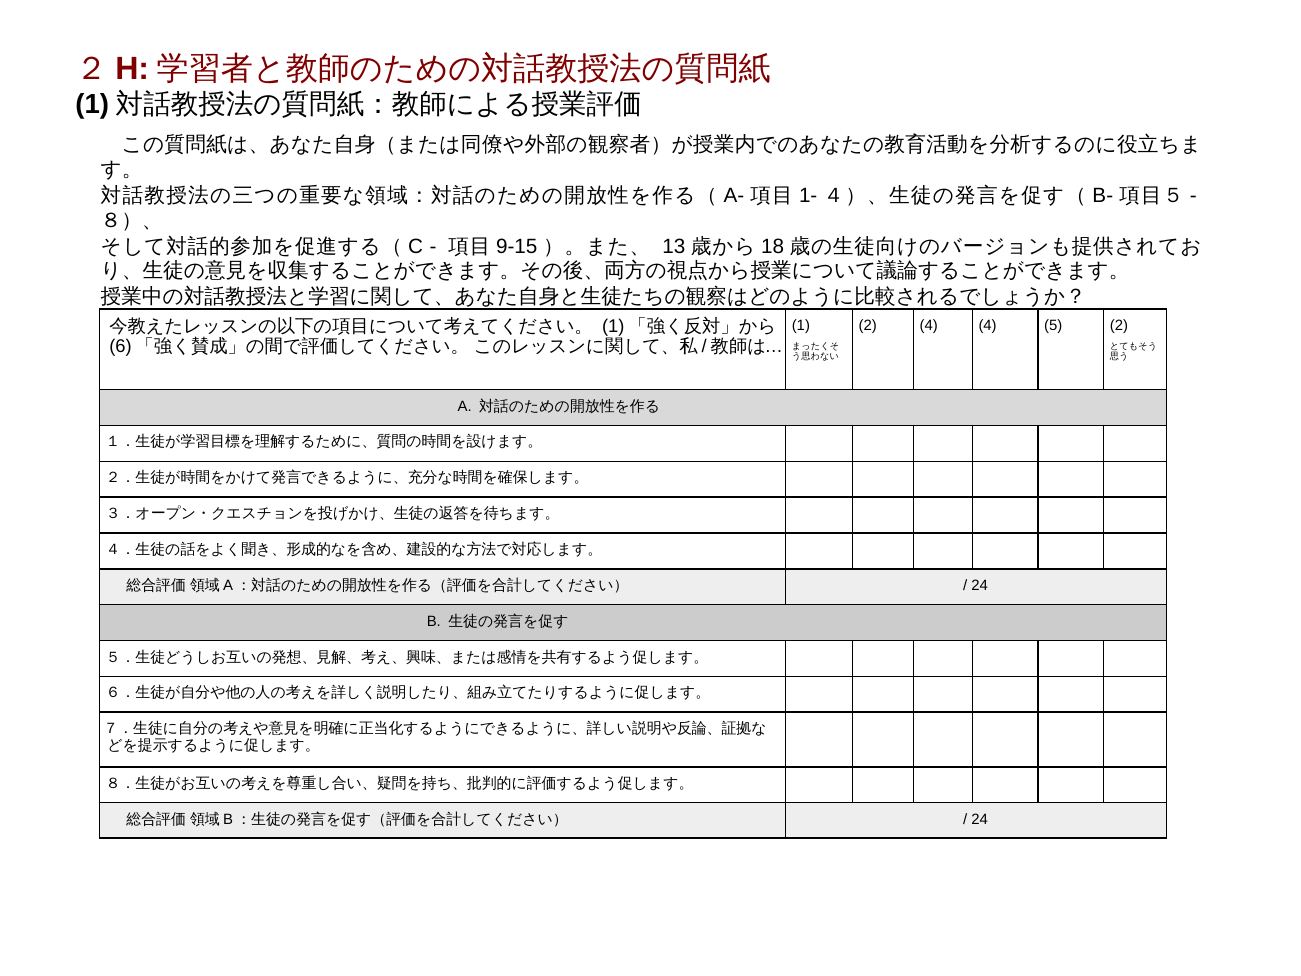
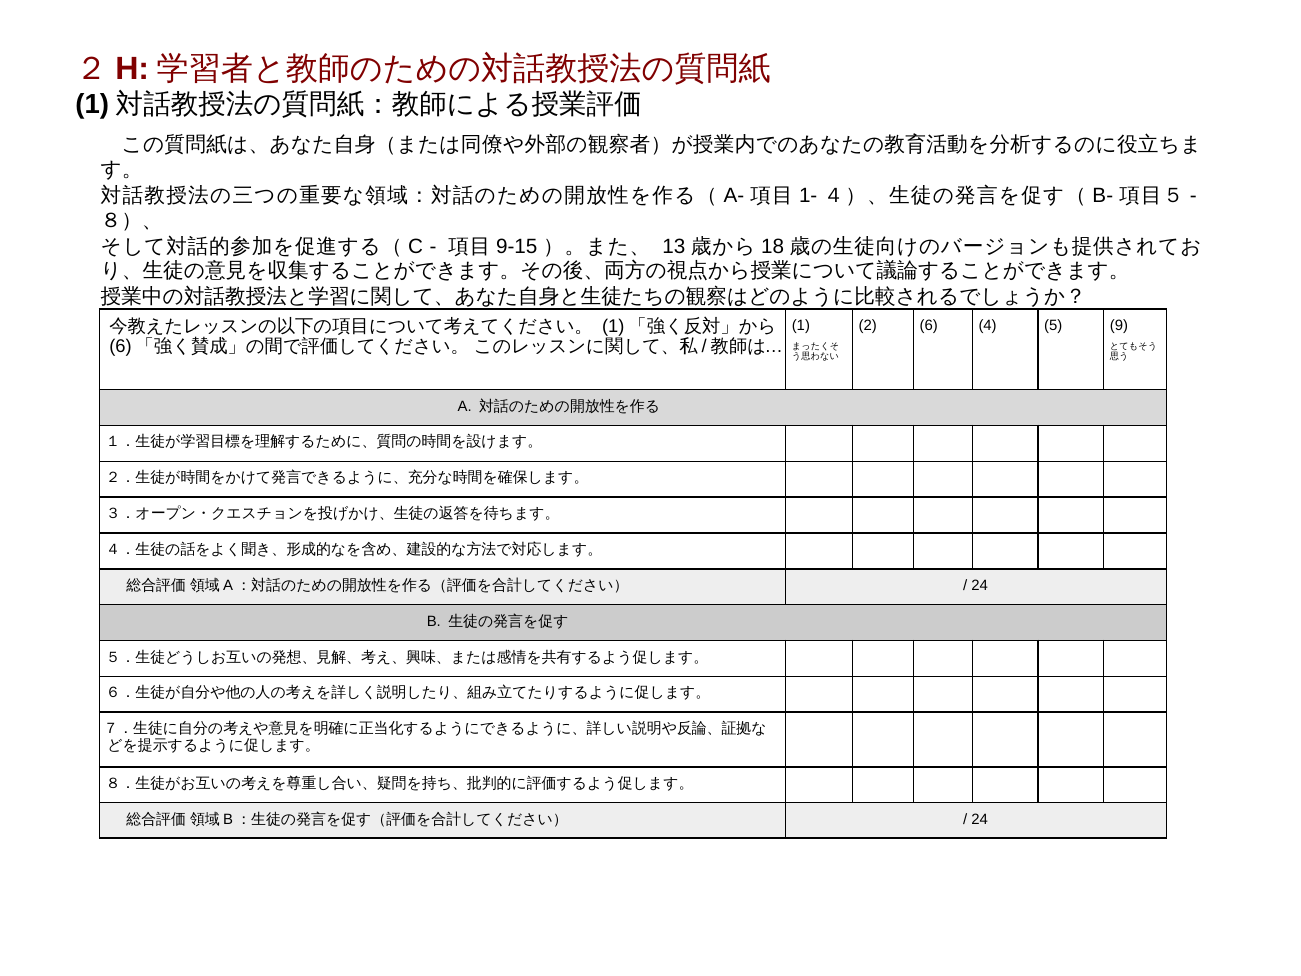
2 4: 4 -> 6
5 2: 2 -> 9
